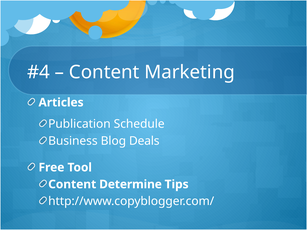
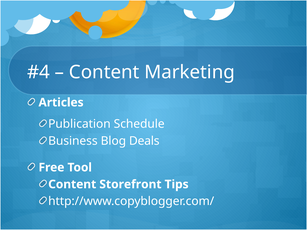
Determine: Determine -> Storefront
